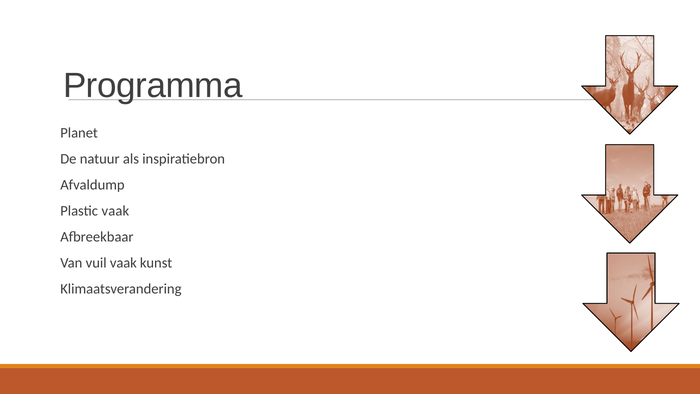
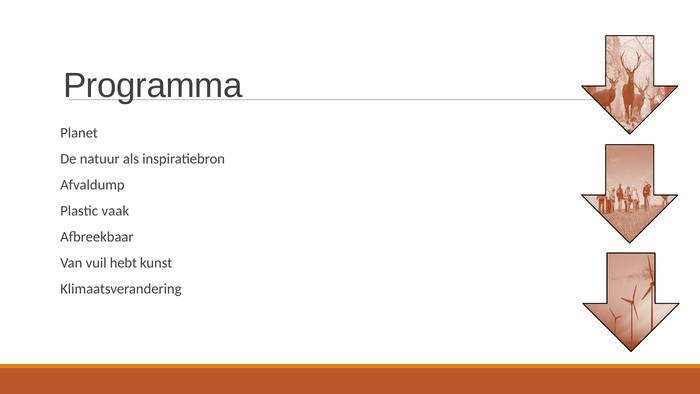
vuil vaak: vaak -> hebt
